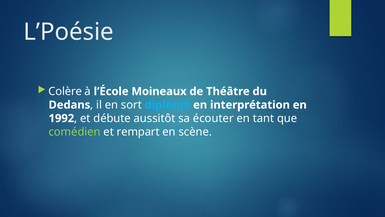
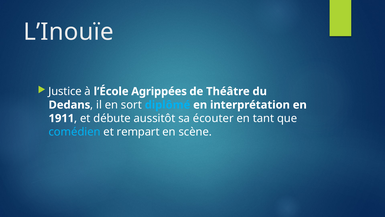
L’Poésie: L’Poésie -> L’Inouïe
Colère: Colère -> Justice
Moineaux: Moineaux -> Agrippées
1992: 1992 -> 1911
comédien colour: light green -> light blue
